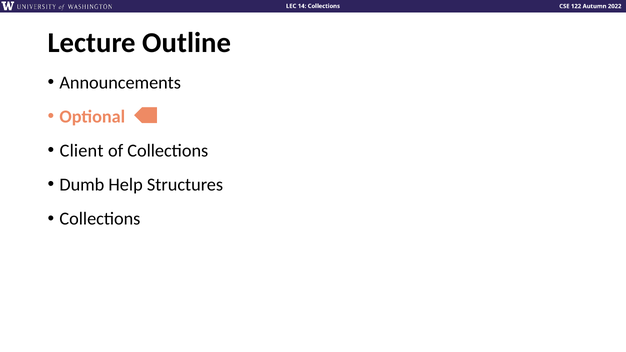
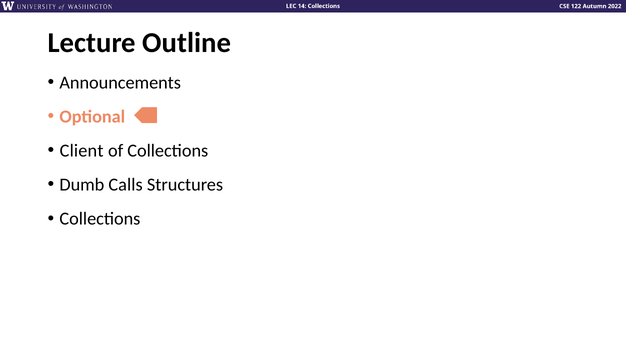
Help: Help -> Calls
